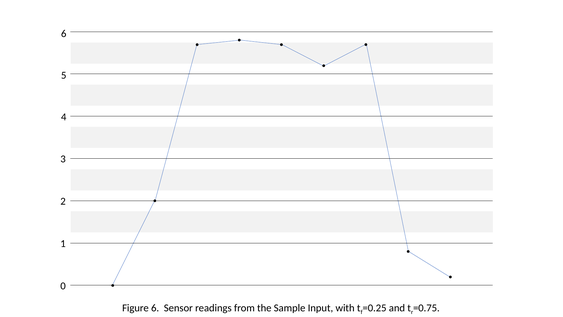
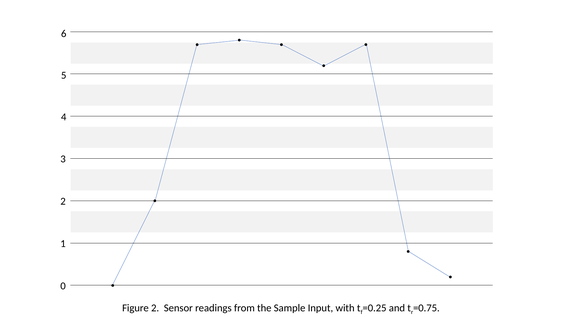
Figure 6: 6 -> 2
